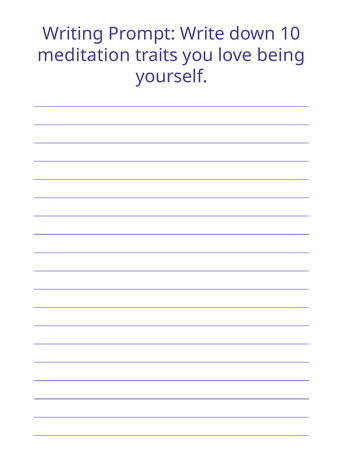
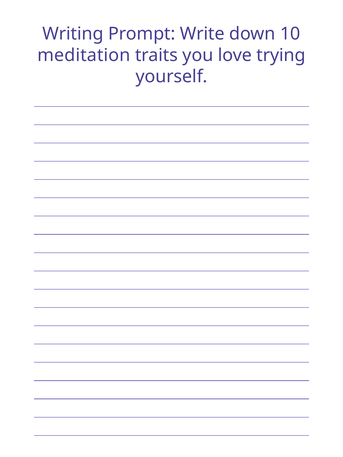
being: being -> trying
